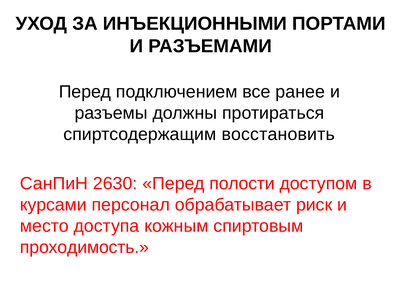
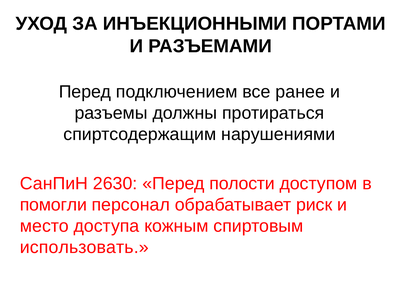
восстановить: восстановить -> нарушениями
курсами: курсами -> помогли
проходимость: проходимость -> использовать
